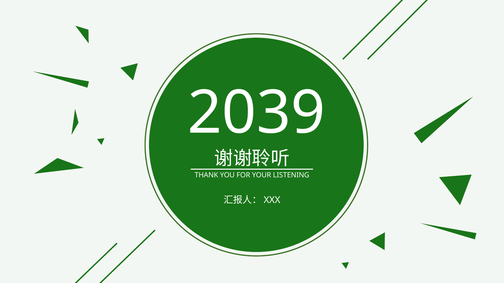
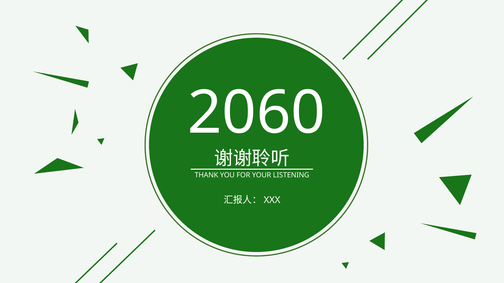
2039: 2039 -> 2060
